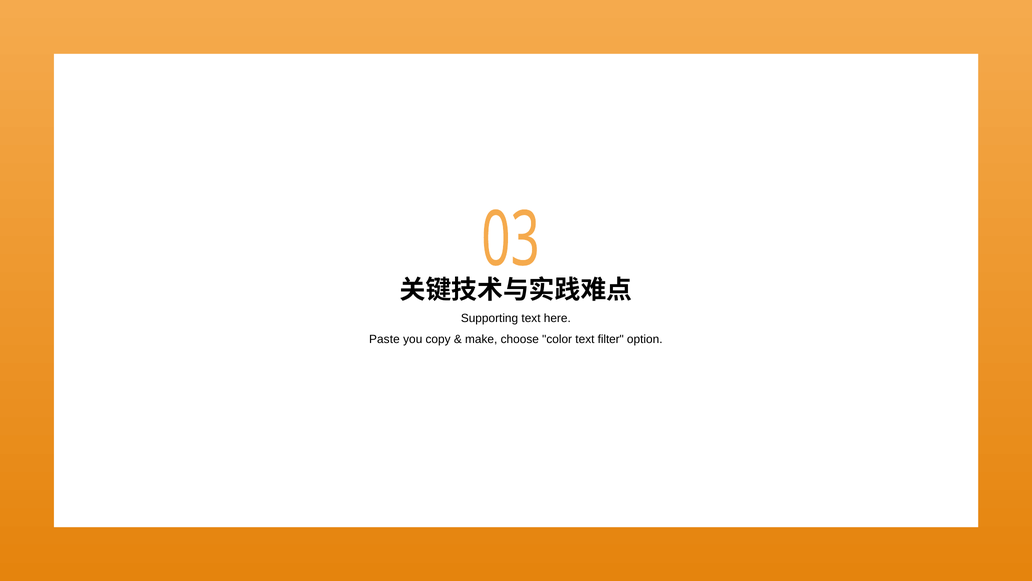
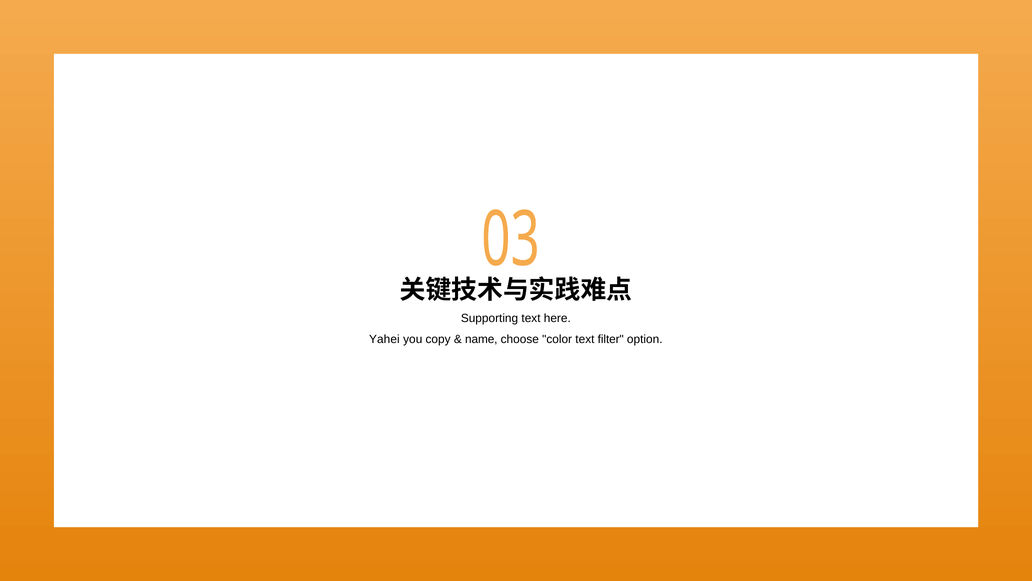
Paste: Paste -> Yahei
make: make -> name
